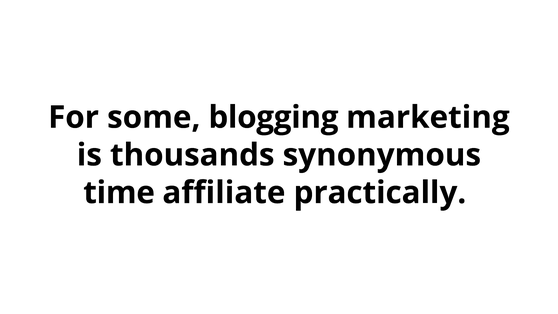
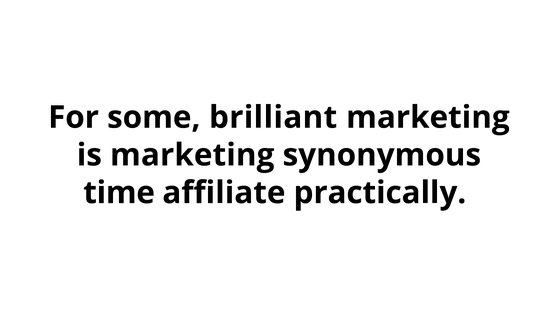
blogging: blogging -> brilliant
is thousands: thousands -> marketing
